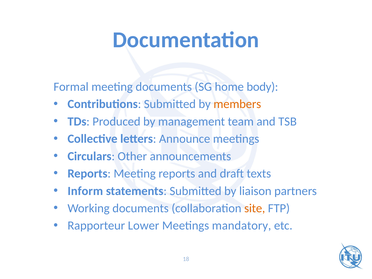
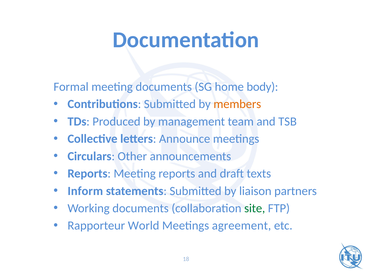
site colour: orange -> green
Lower: Lower -> World
mandatory: mandatory -> agreement
